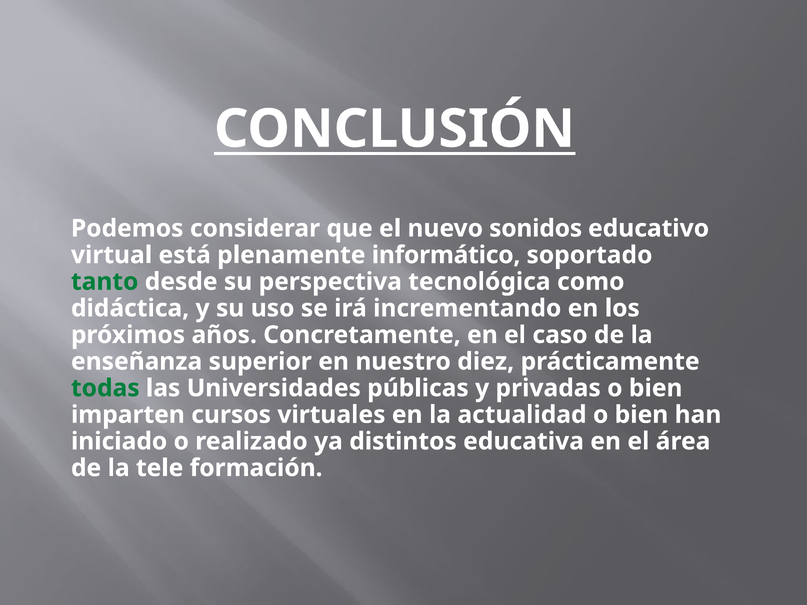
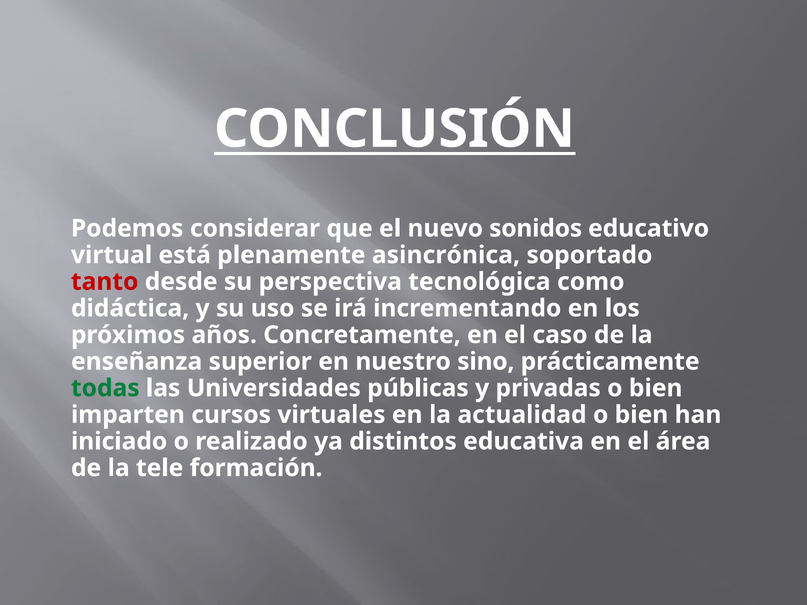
informático: informático -> asincrónica
tanto colour: green -> red
diez: diez -> sino
